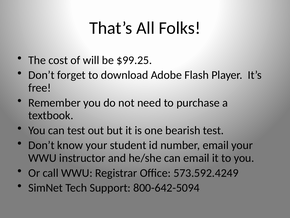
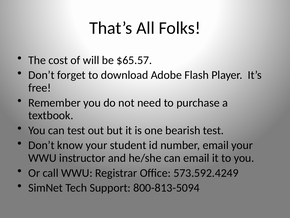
$99.25: $99.25 -> $65.57
800-642-5094: 800-642-5094 -> 800-813-5094
